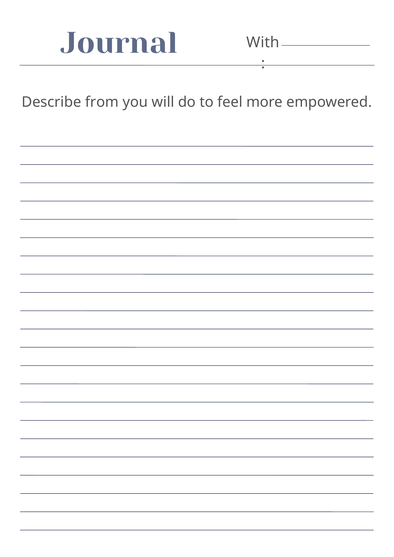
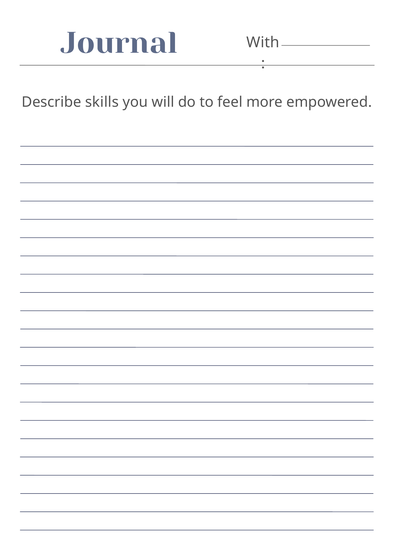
from: from -> skills
